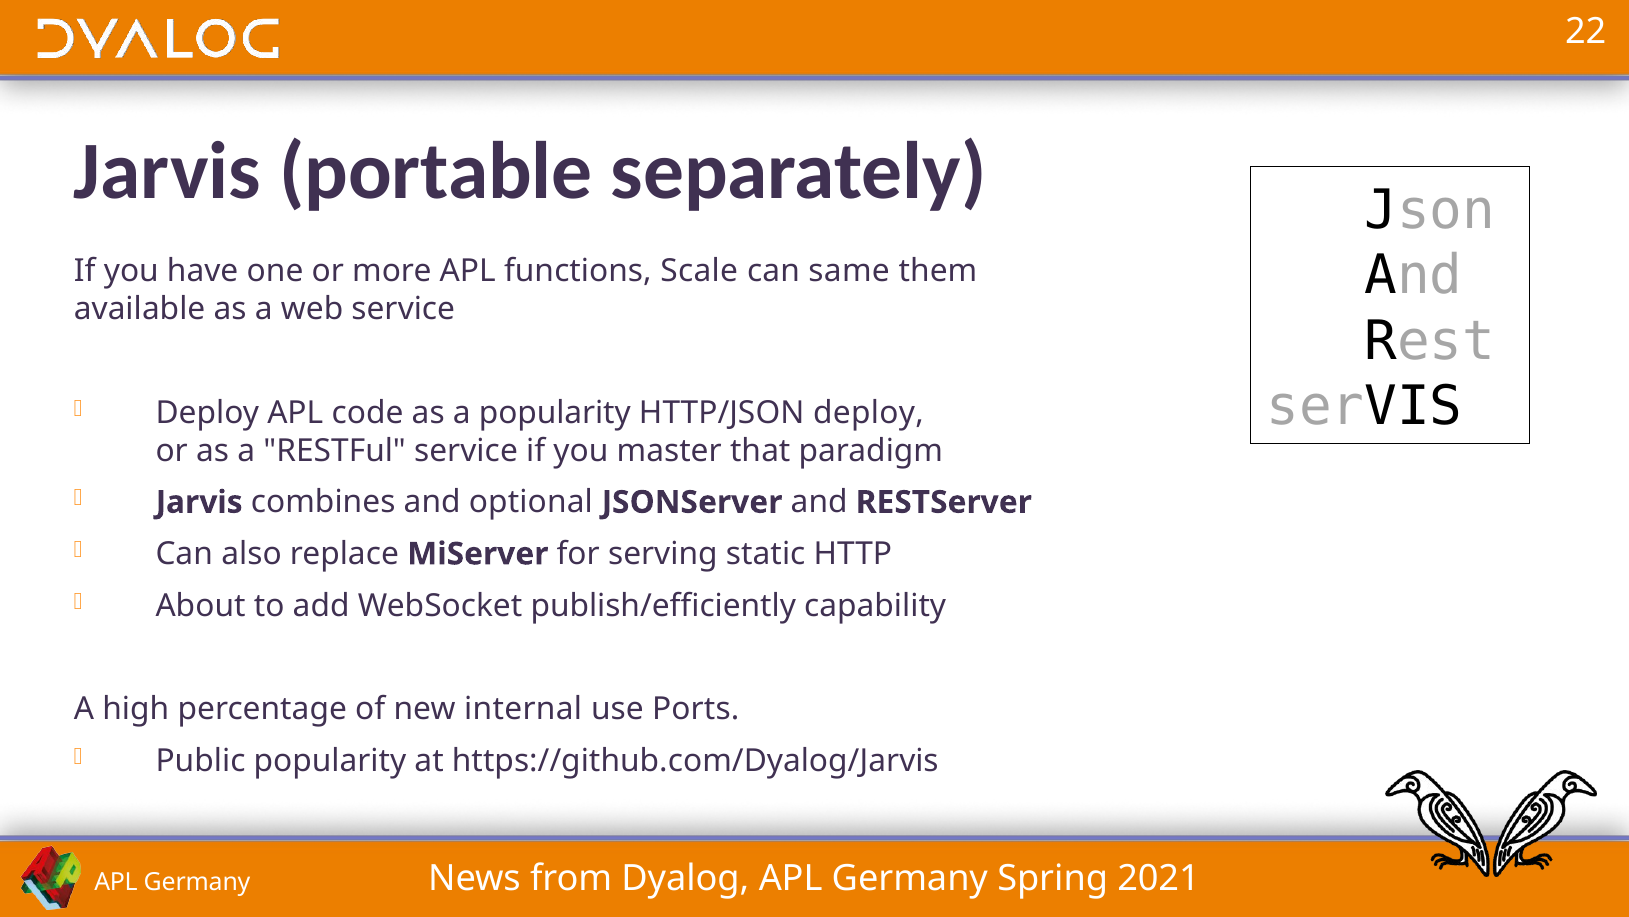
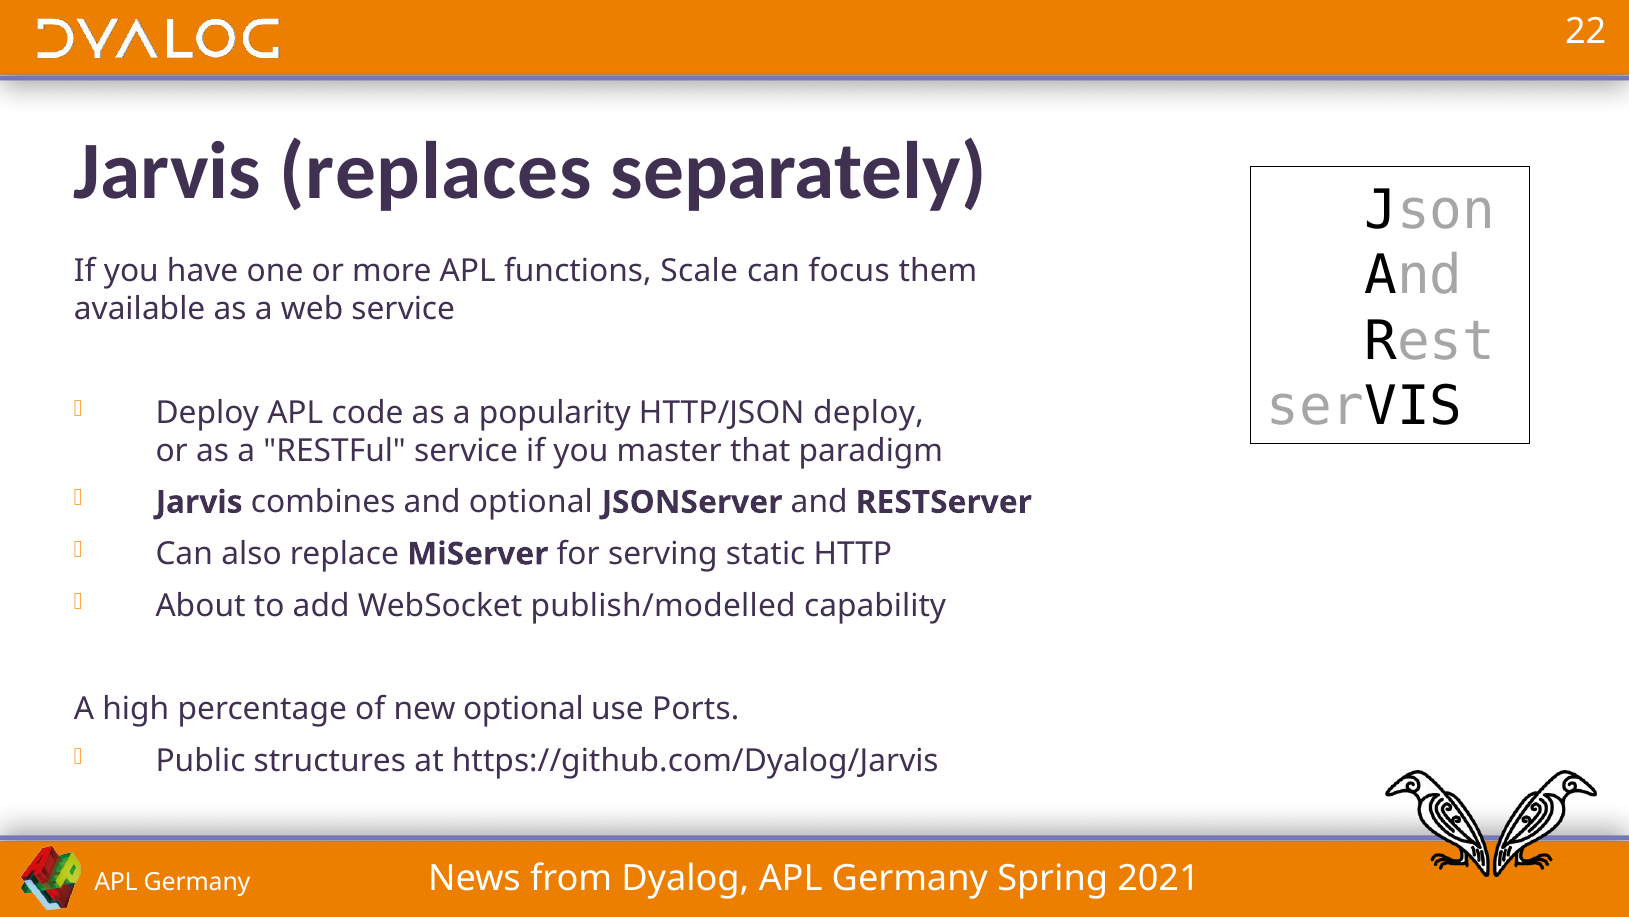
portable: portable -> replaces
same: same -> focus
publish/efficiently: publish/efficiently -> publish/modelled
new internal: internal -> optional
Public popularity: popularity -> structures
